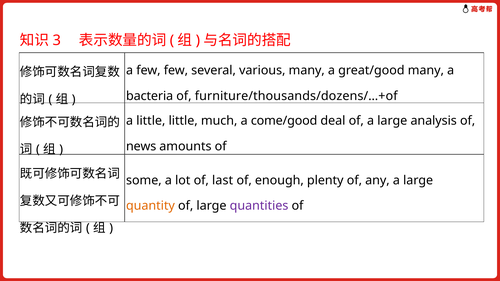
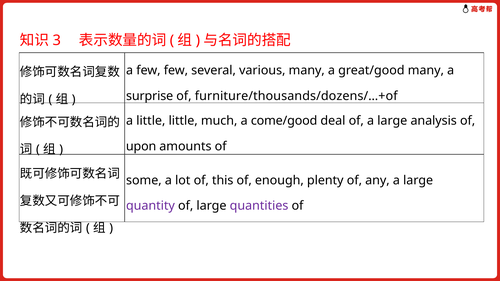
bacteria: bacteria -> surprise
news: news -> upon
last: last -> this
quantity colour: orange -> purple
